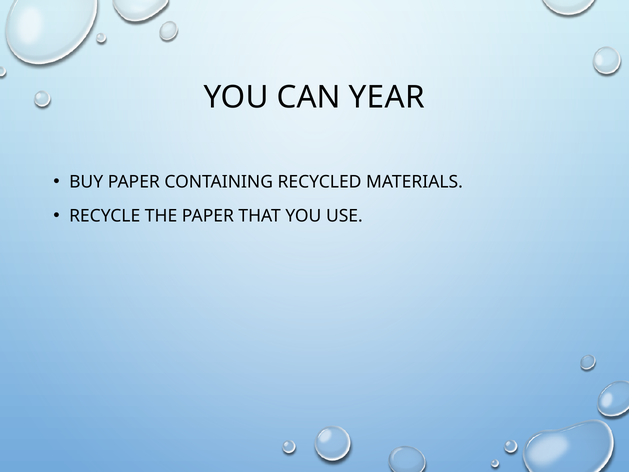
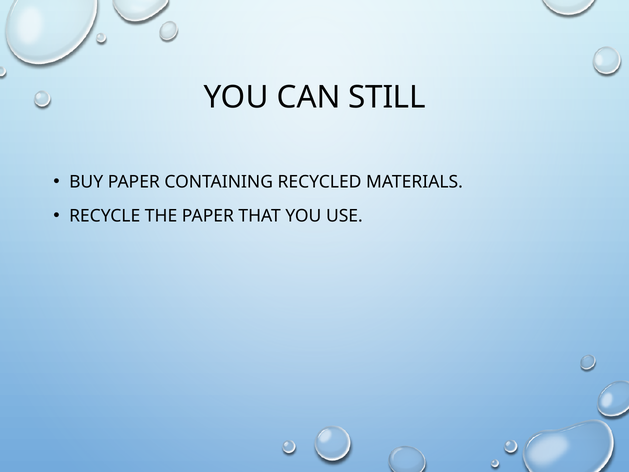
YEAR: YEAR -> STILL
